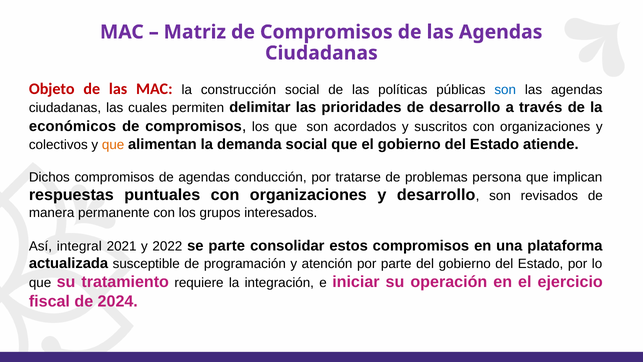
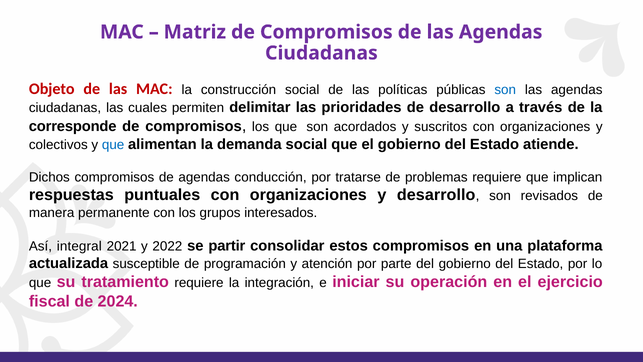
económicos: económicos -> corresponde
que at (113, 145) colour: orange -> blue
problemas persona: persona -> requiere
se parte: parte -> partir
